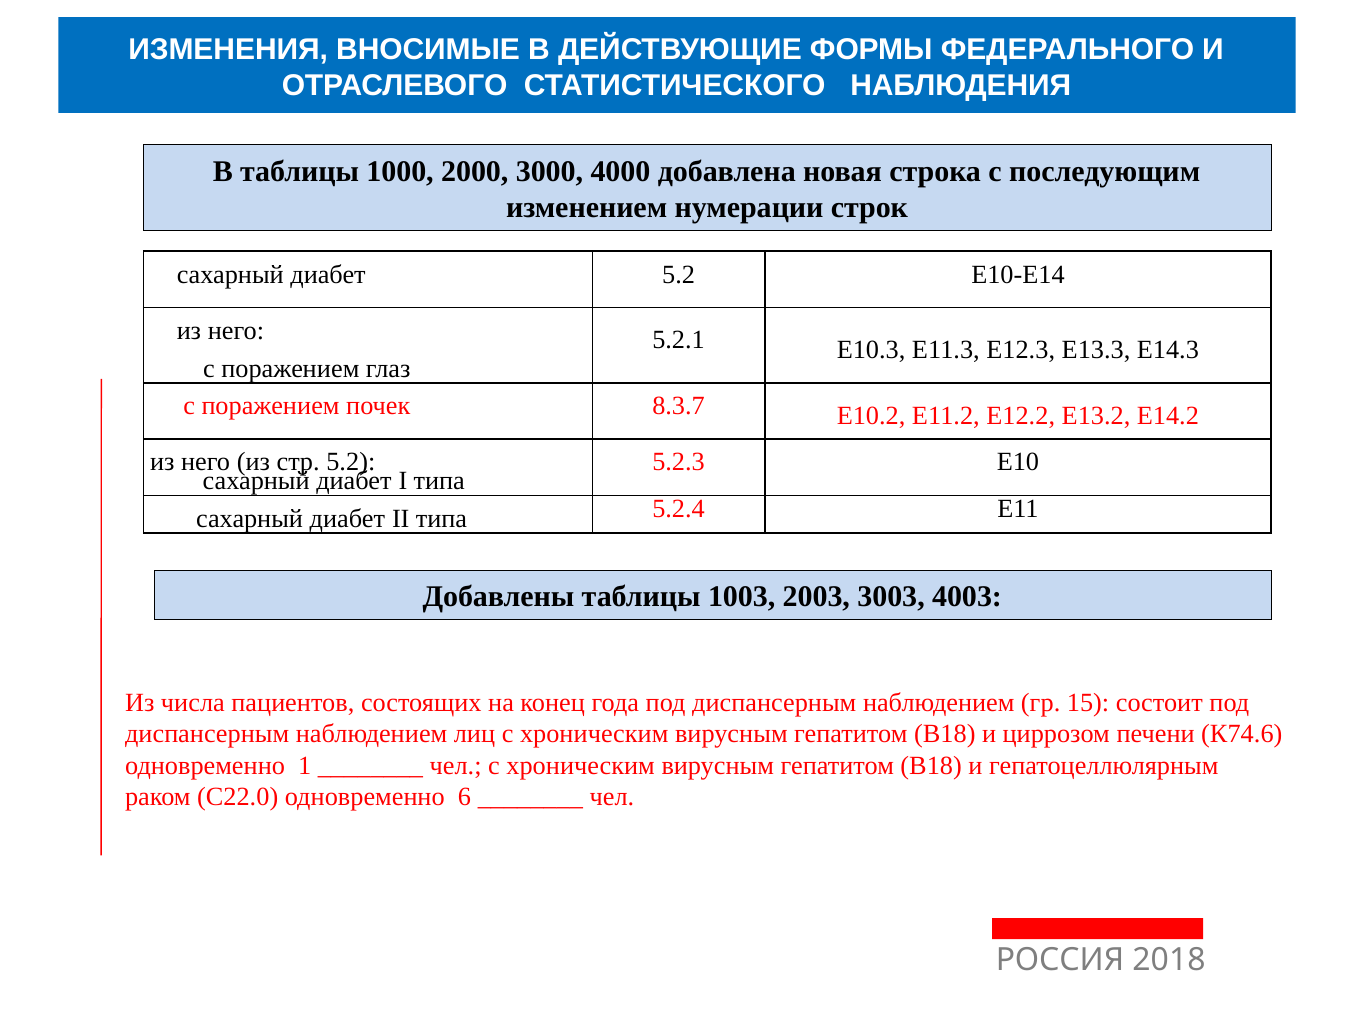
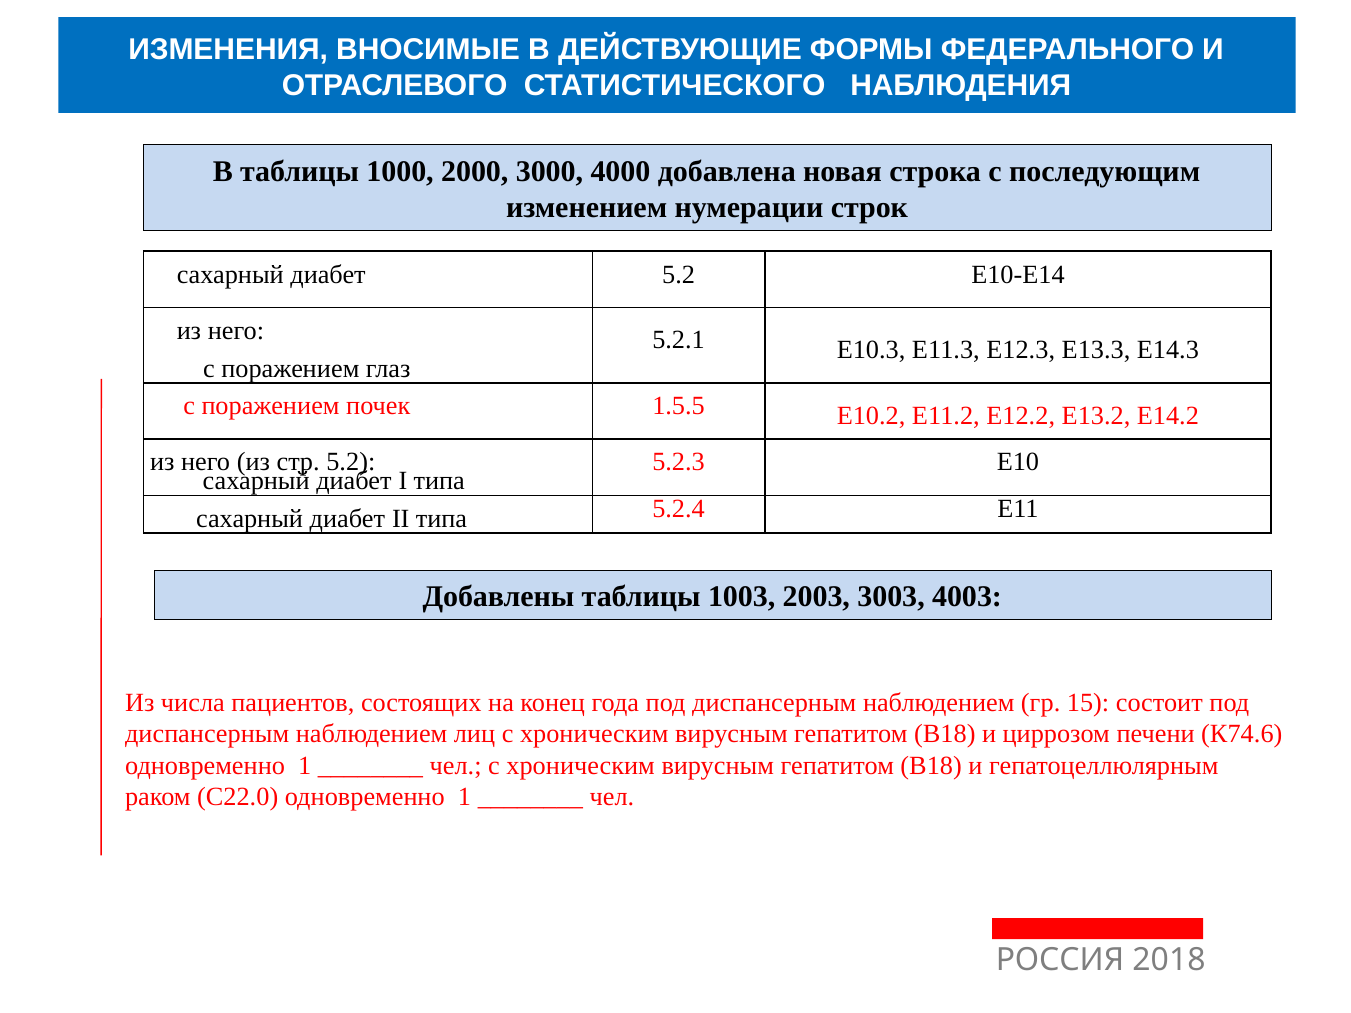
8.3.7: 8.3.7 -> 1.5.5
С22.0 одновременно 6: 6 -> 1
